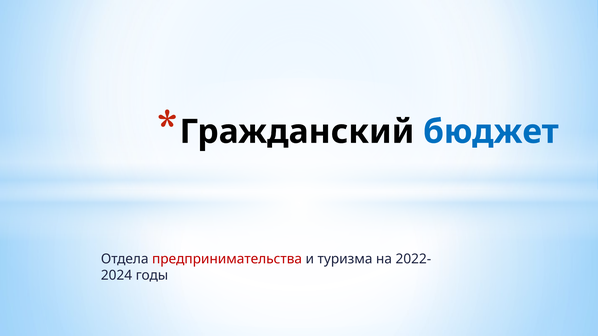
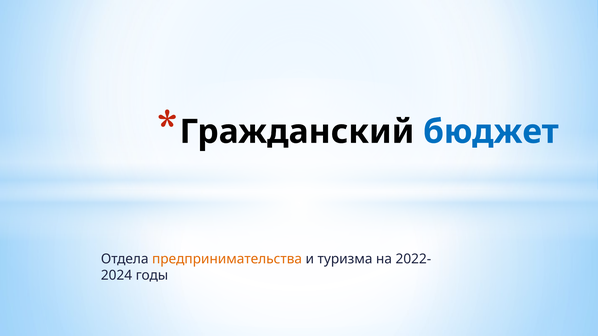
предпринимательства colour: red -> orange
